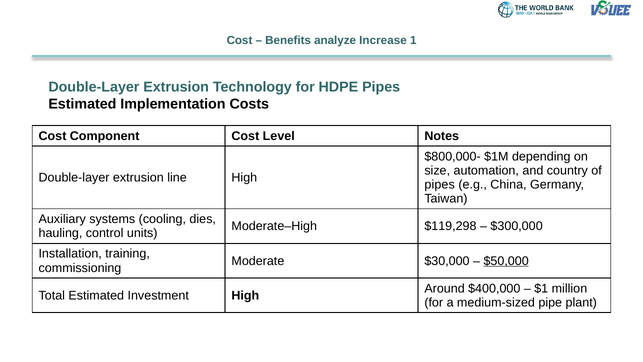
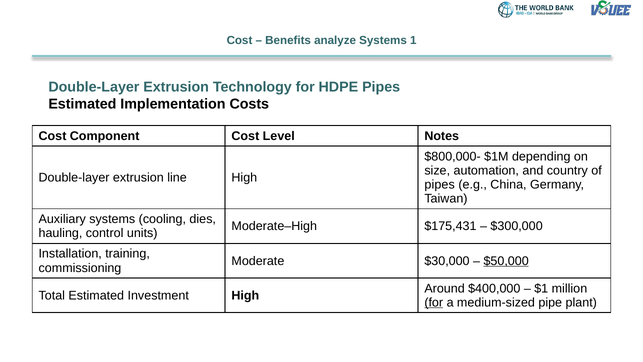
analyze Increase: Increase -> Systems
$119,298: $119,298 -> $175,431
for at (434, 302) underline: none -> present
